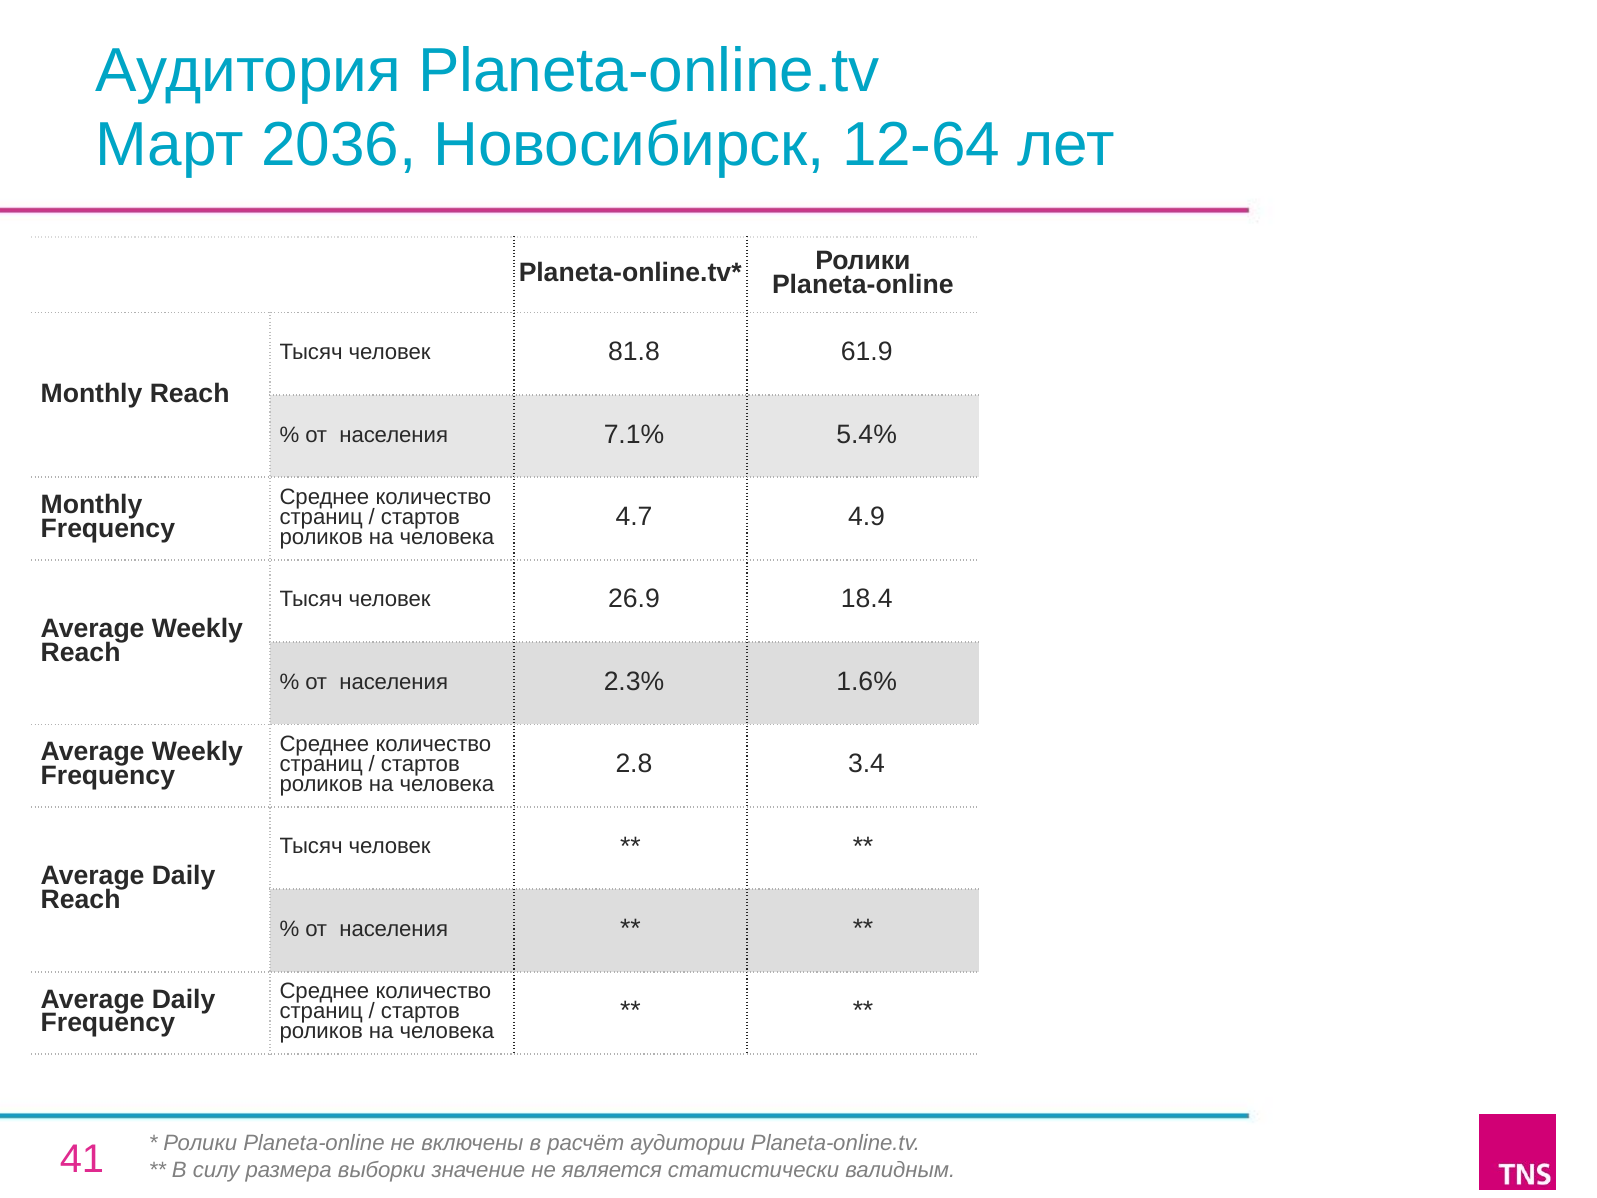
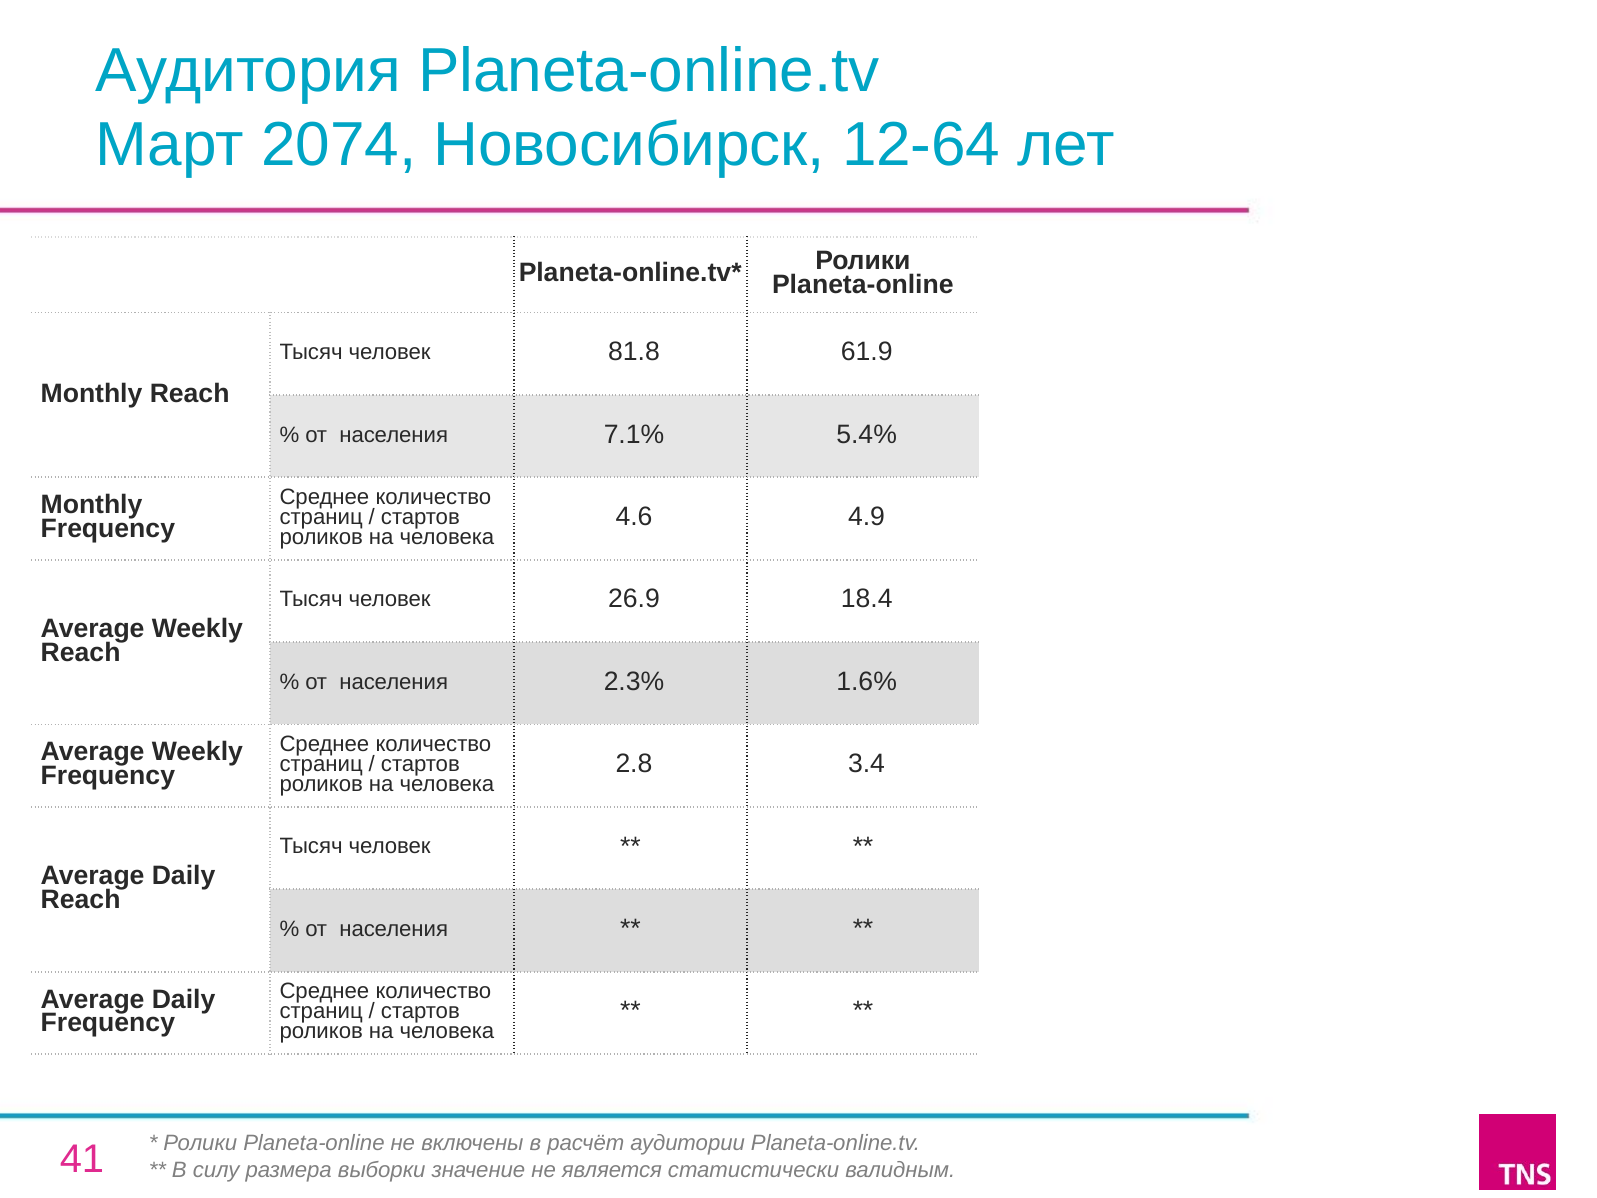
2036: 2036 -> 2074
4.7: 4.7 -> 4.6
